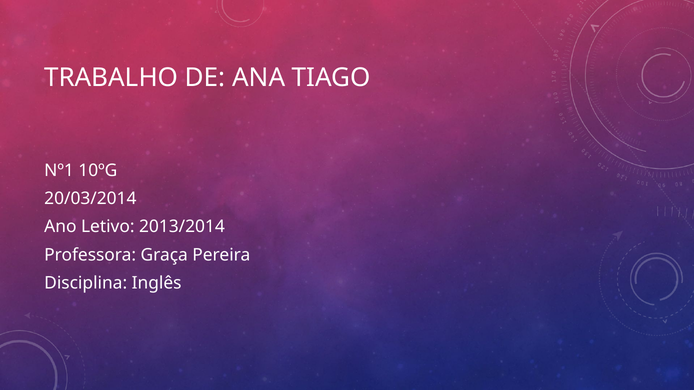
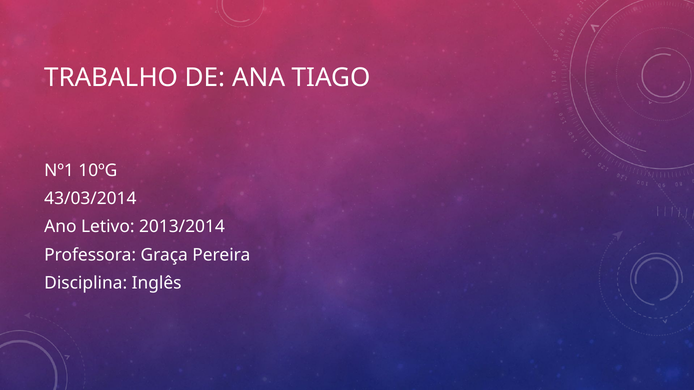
20/03/2014: 20/03/2014 -> 43/03/2014
